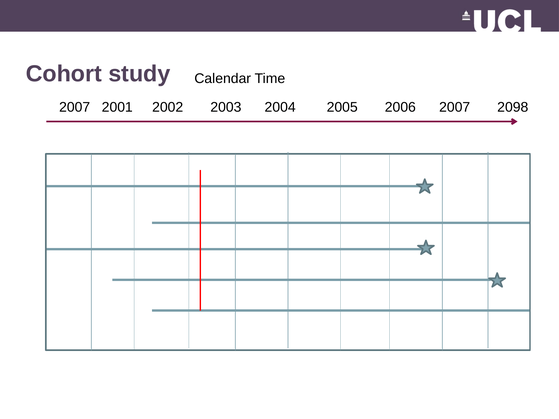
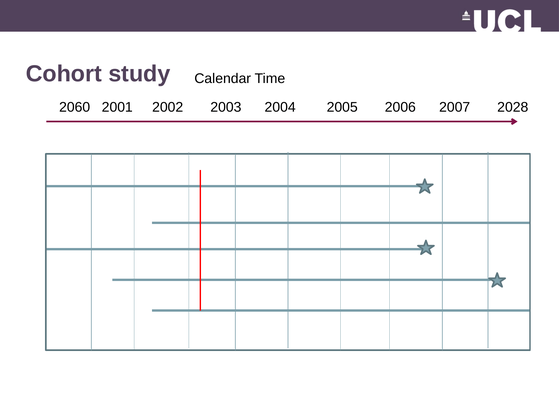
2007 at (75, 107): 2007 -> 2060
2098: 2098 -> 2028
